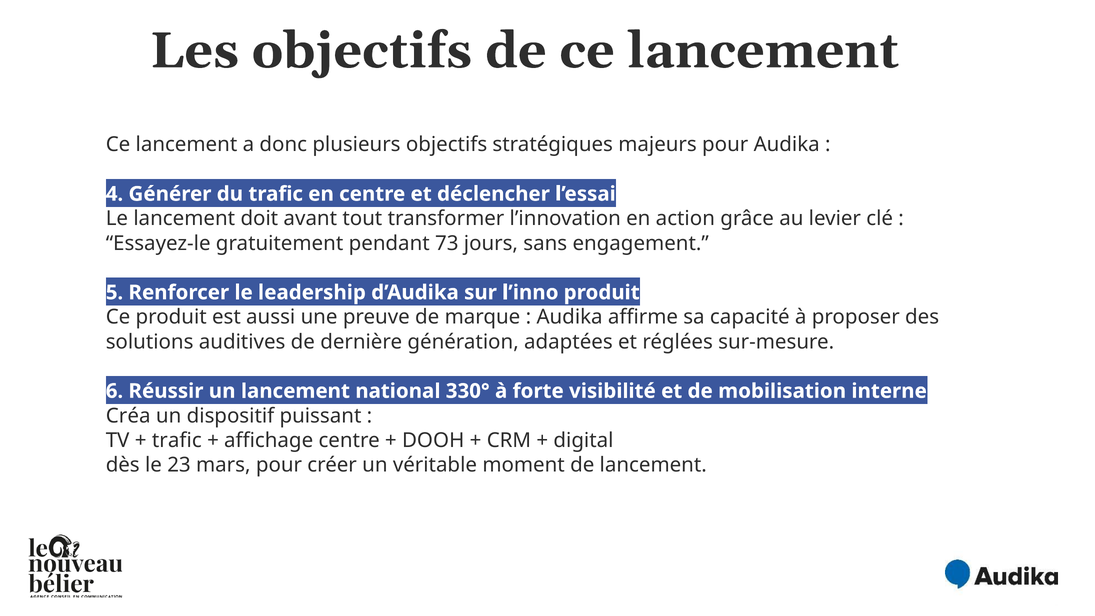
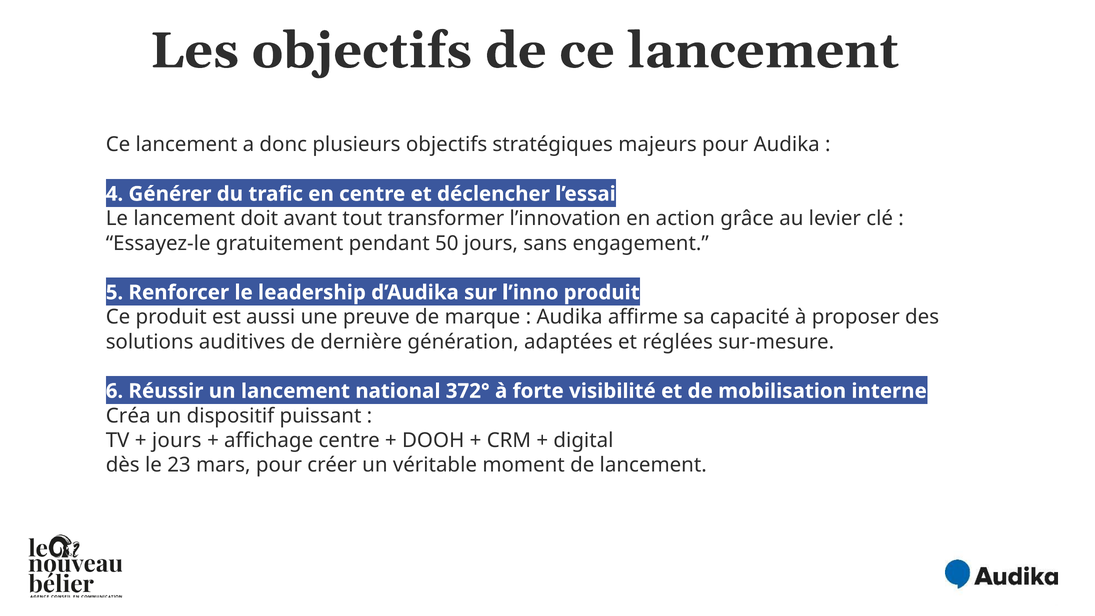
73: 73 -> 50
330°: 330° -> 372°
trafic at (177, 440): trafic -> jours
